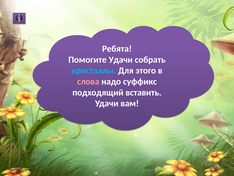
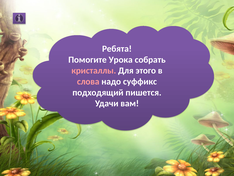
Помогите Удачи: Удачи -> Урока
кристаллы colour: light blue -> pink
вставить: вставить -> пишется
